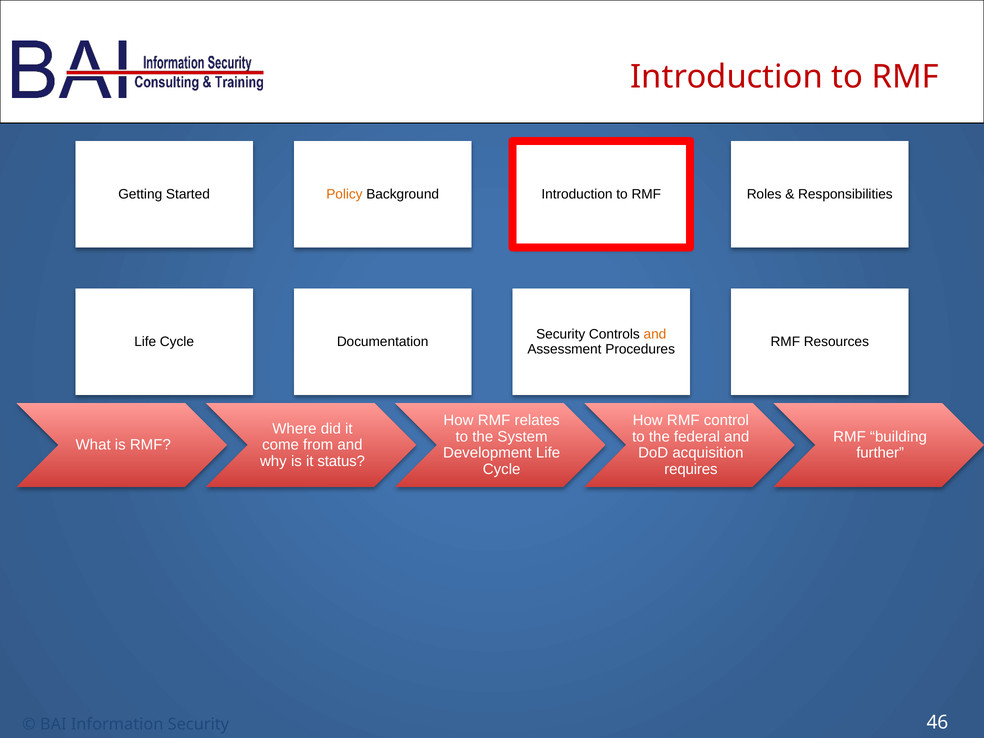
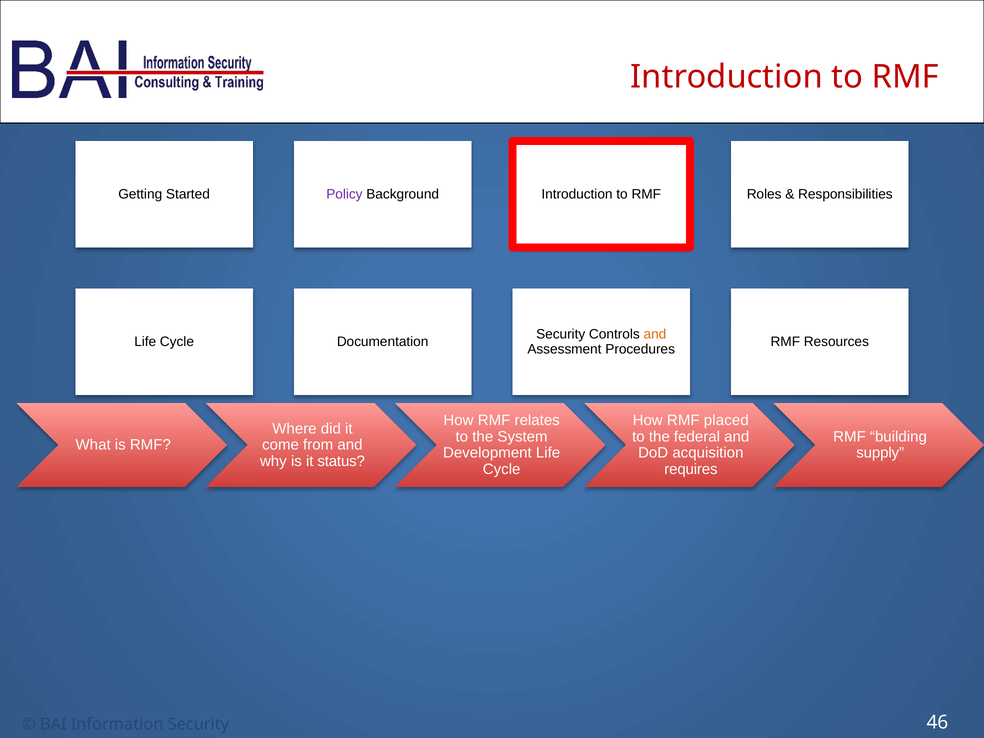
Policy colour: orange -> purple
control: control -> placed
further: further -> supply
